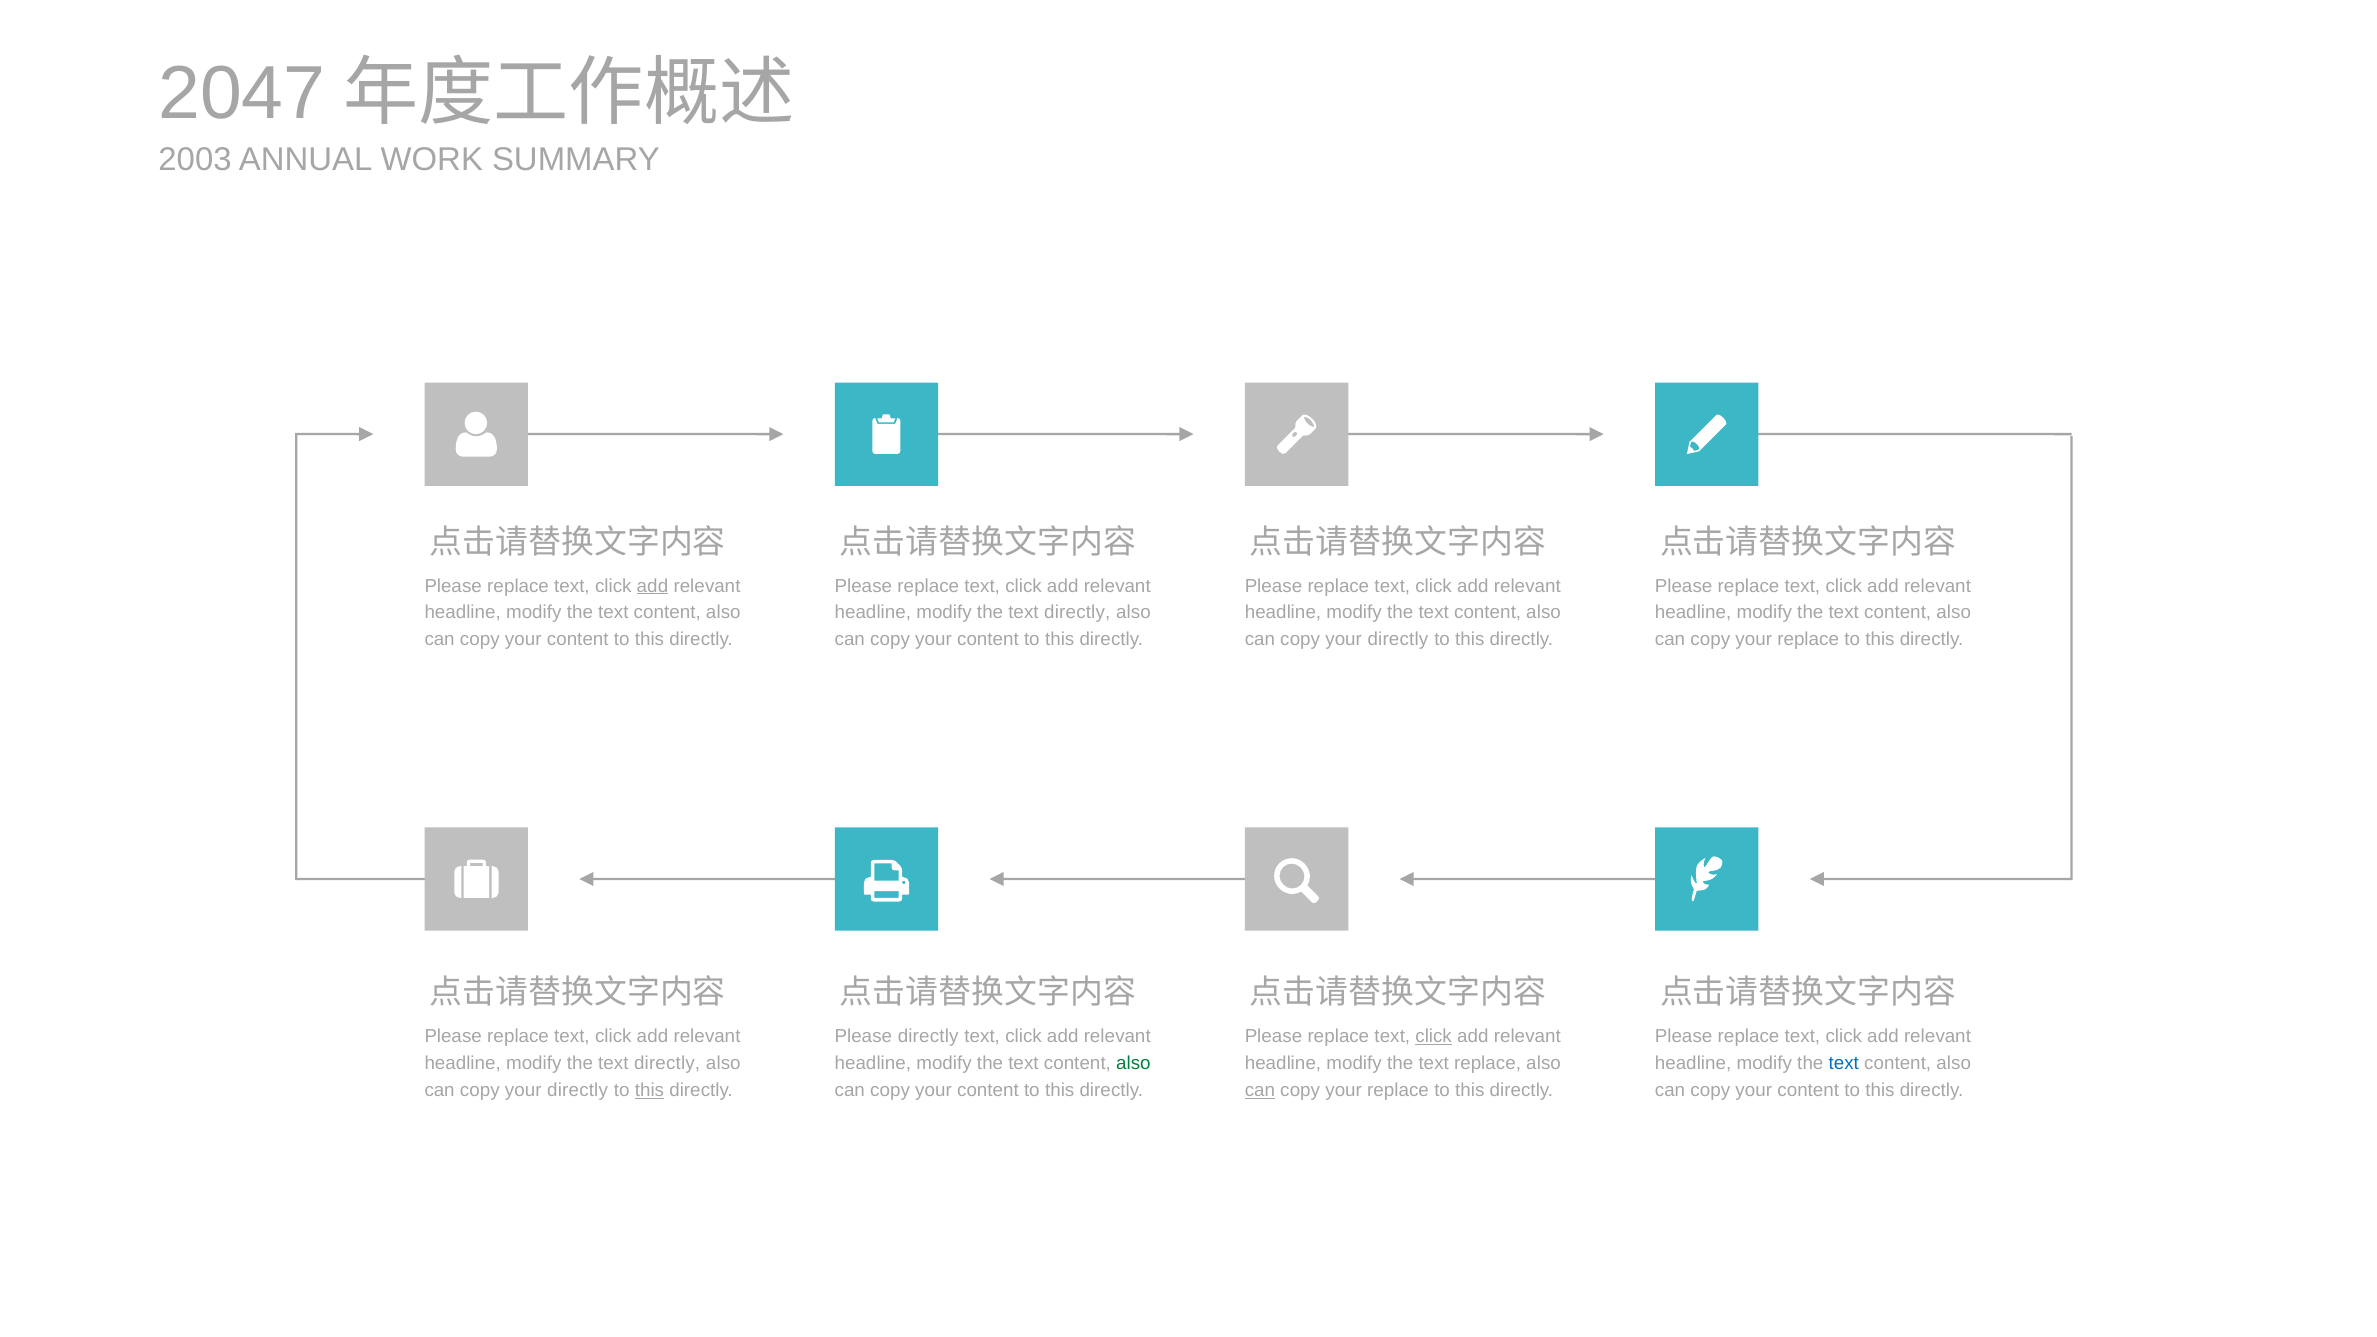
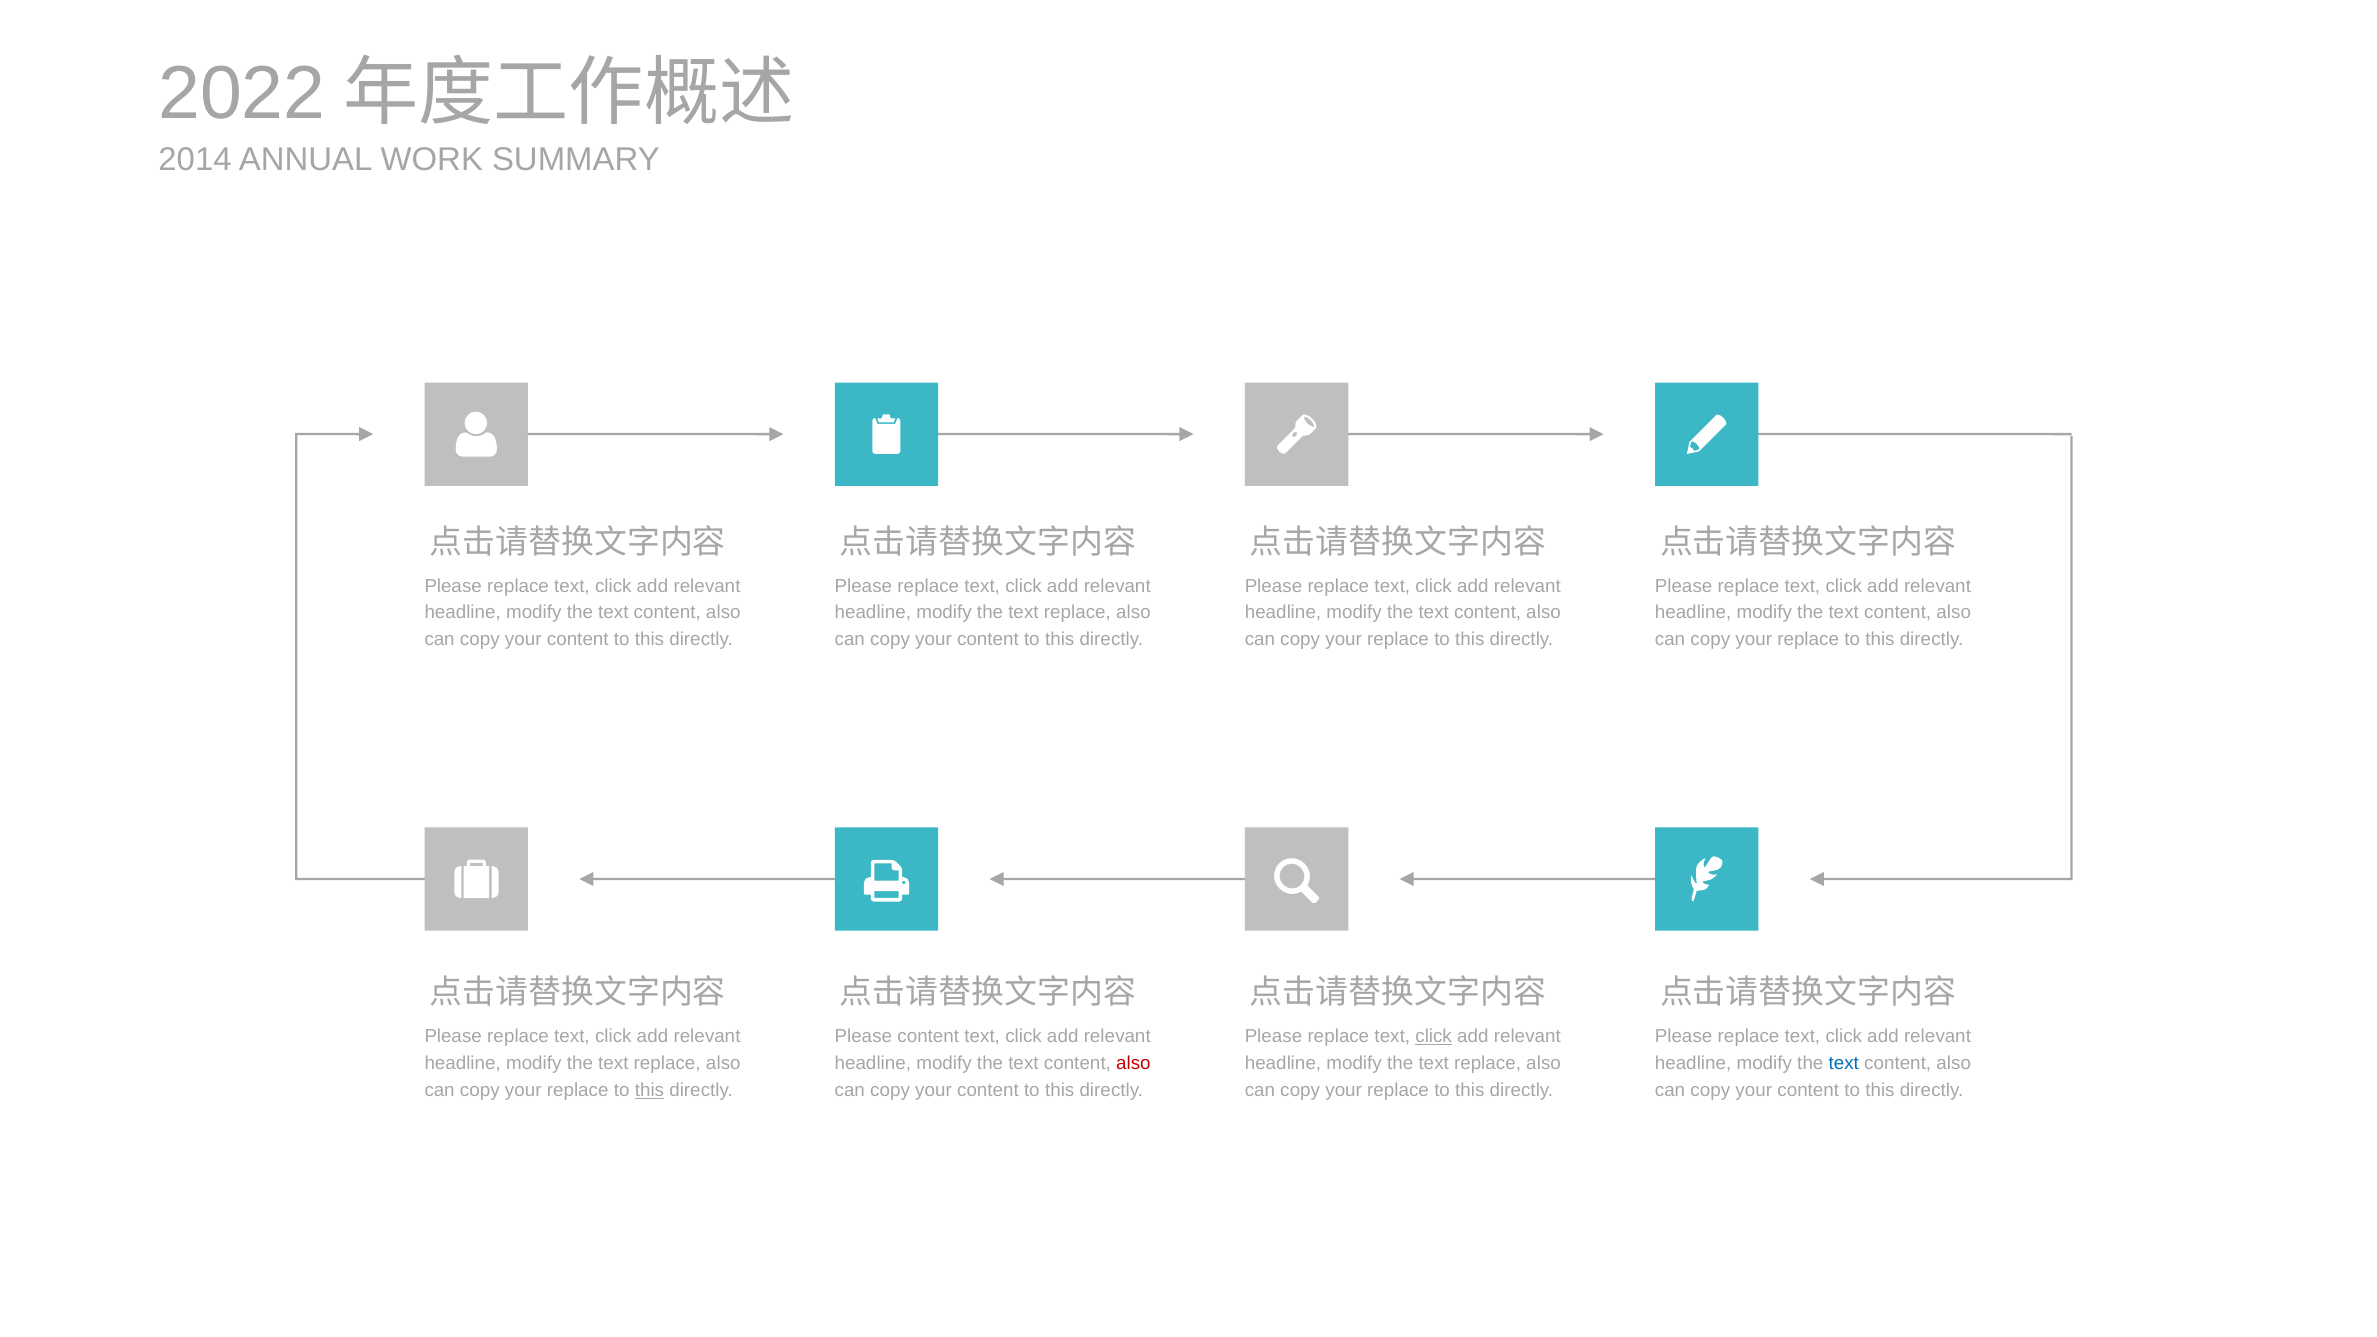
2047: 2047 -> 2022
2003: 2003 -> 2014
add at (652, 586) underline: present -> none
directly at (1077, 613): directly -> replace
directly at (1398, 640): directly -> replace
Please directly: directly -> content
directly at (667, 1063): directly -> replace
also at (1133, 1063) colour: green -> red
directly at (578, 1090): directly -> replace
can at (1260, 1090) underline: present -> none
